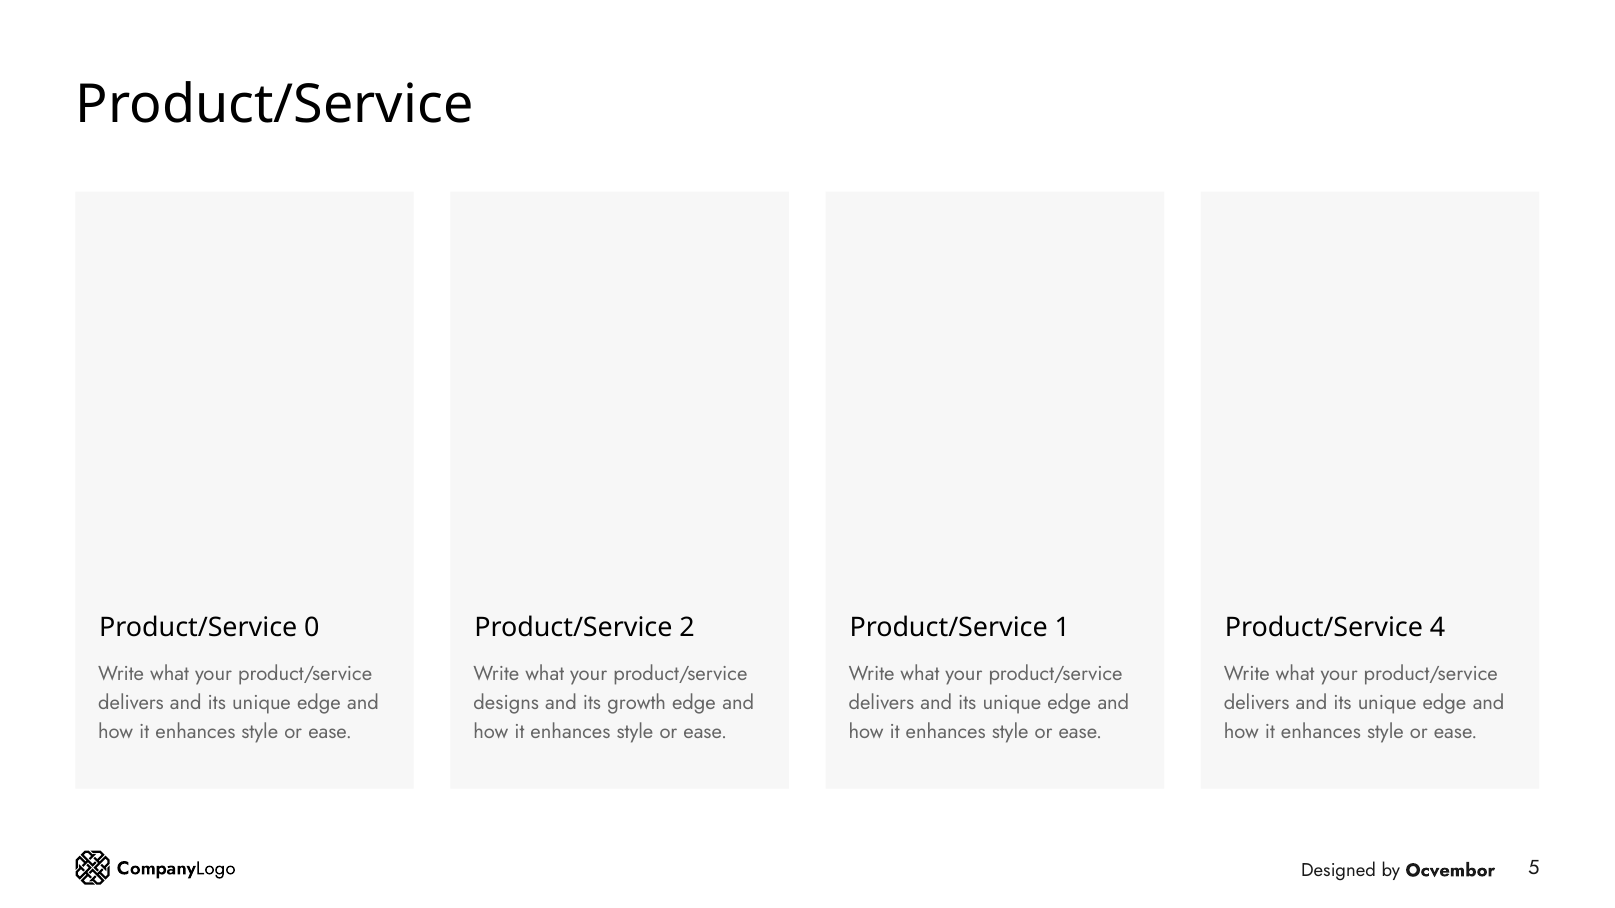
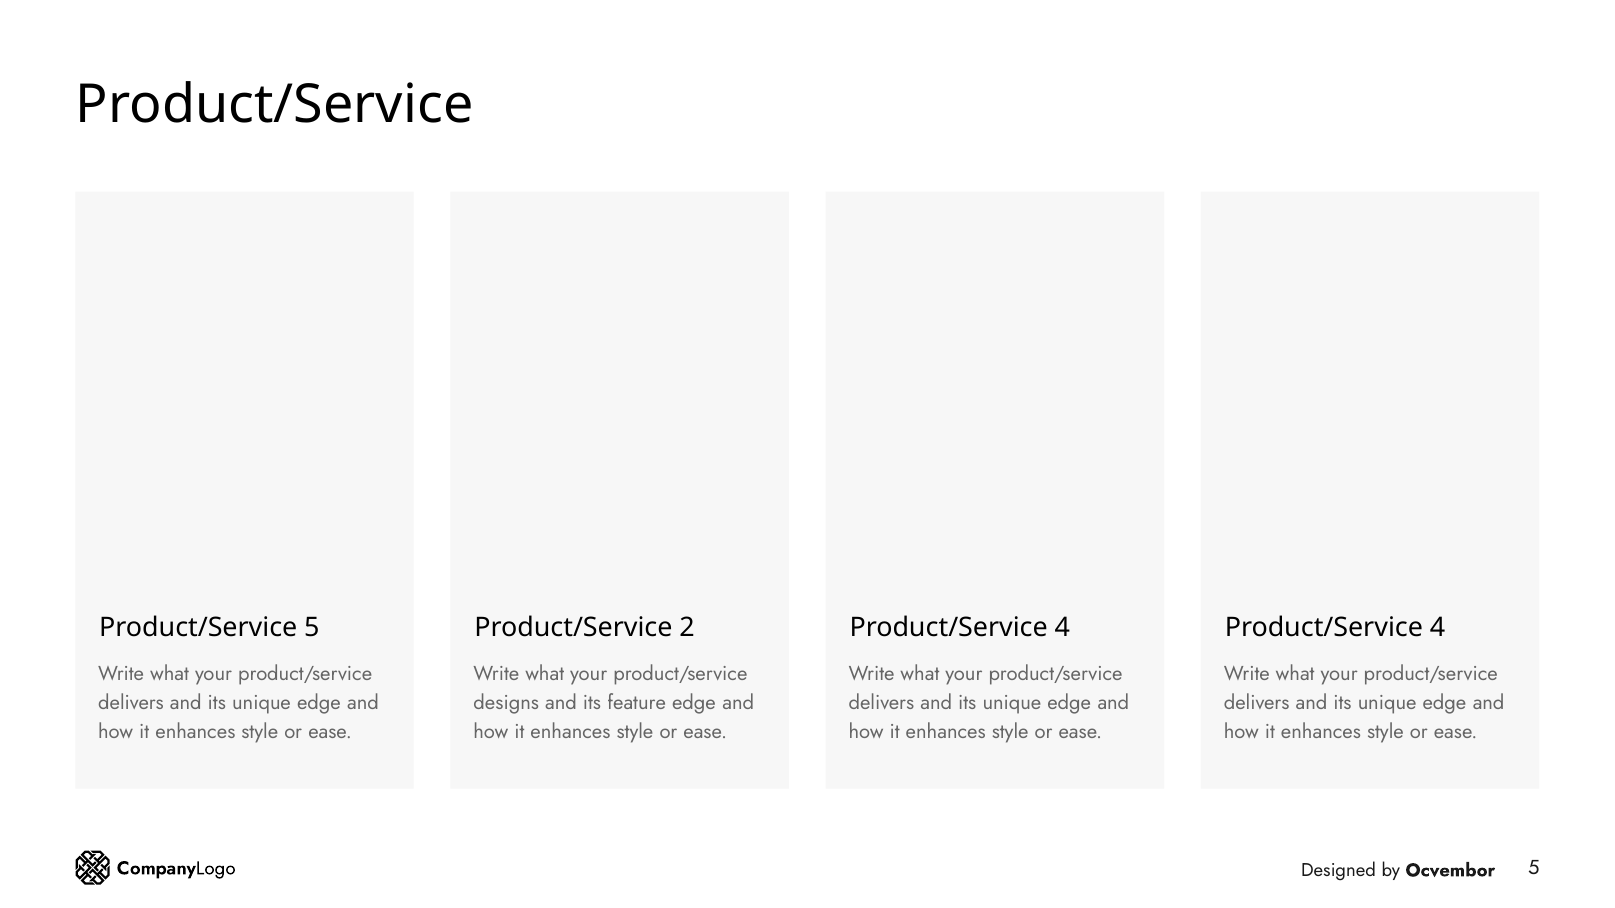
Product/Service 0: 0 -> 5
2 Product/Service 1: 1 -> 4
growth: growth -> feature
